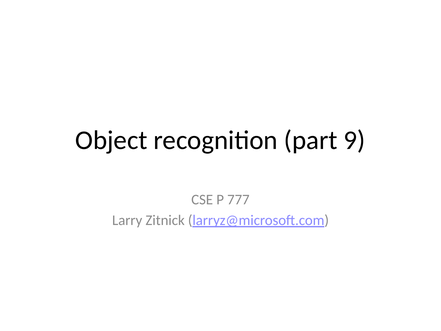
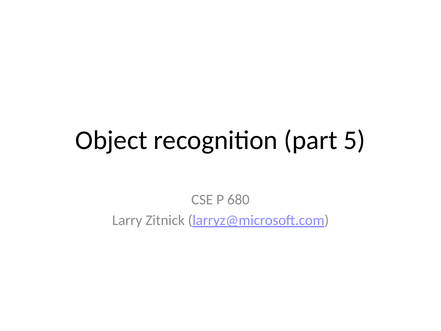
9: 9 -> 5
777: 777 -> 680
